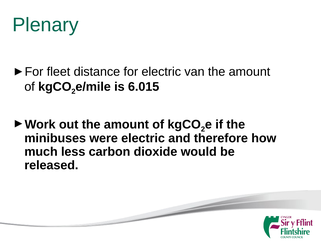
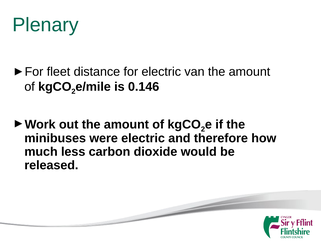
6.015: 6.015 -> 0.146
